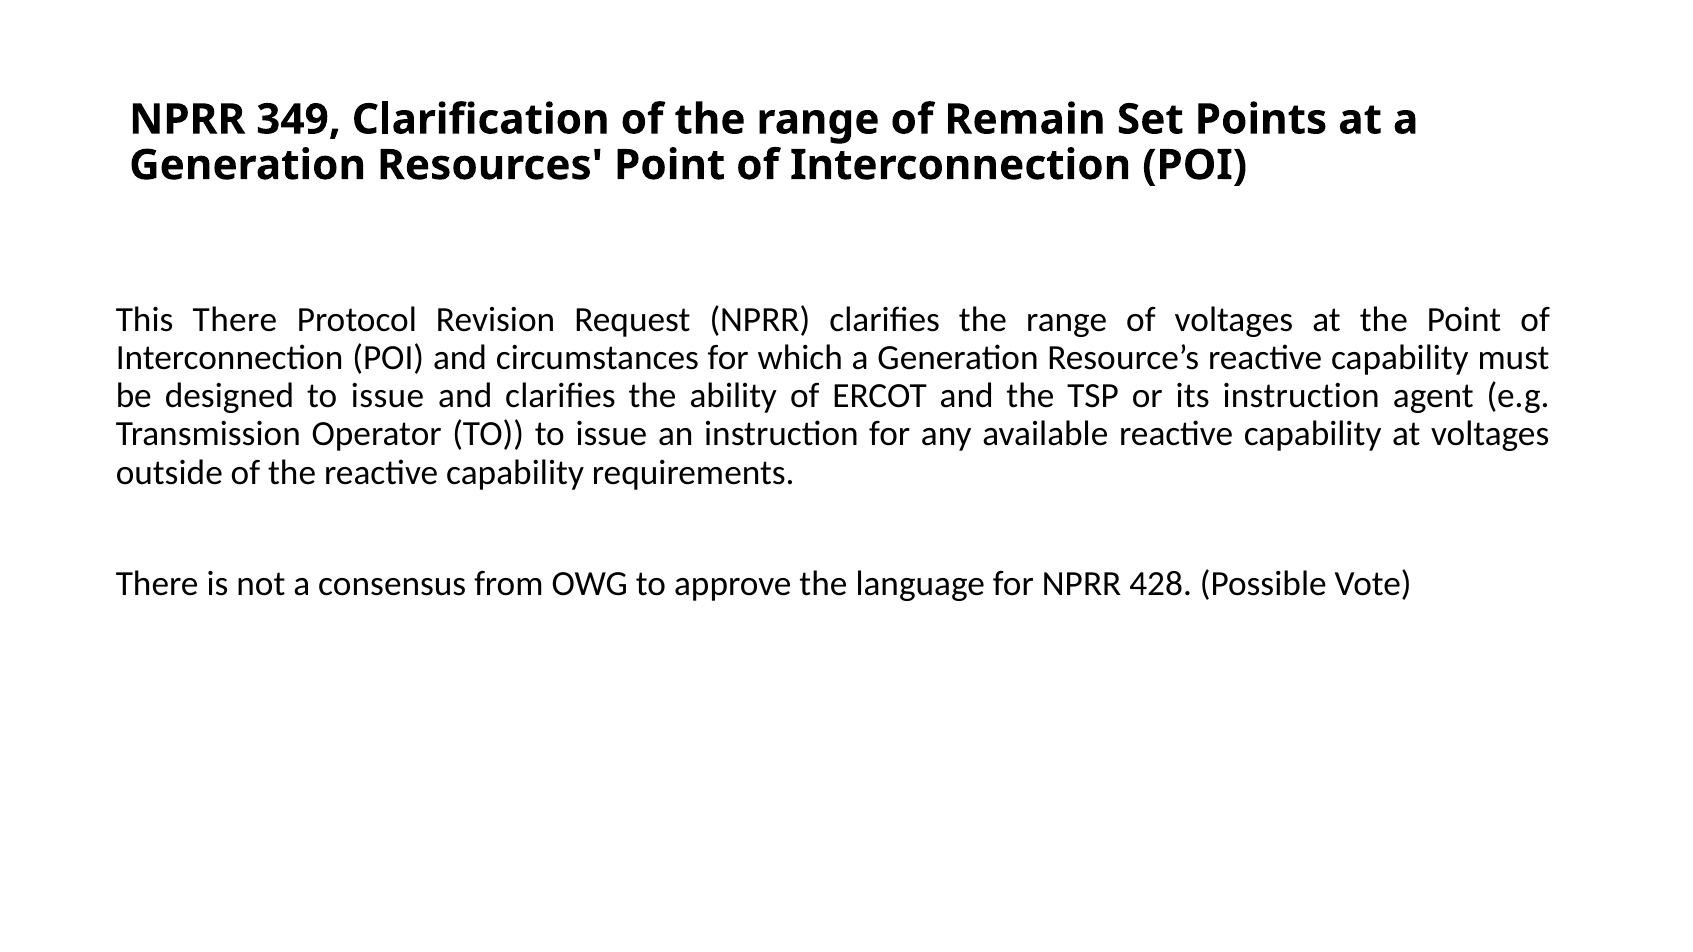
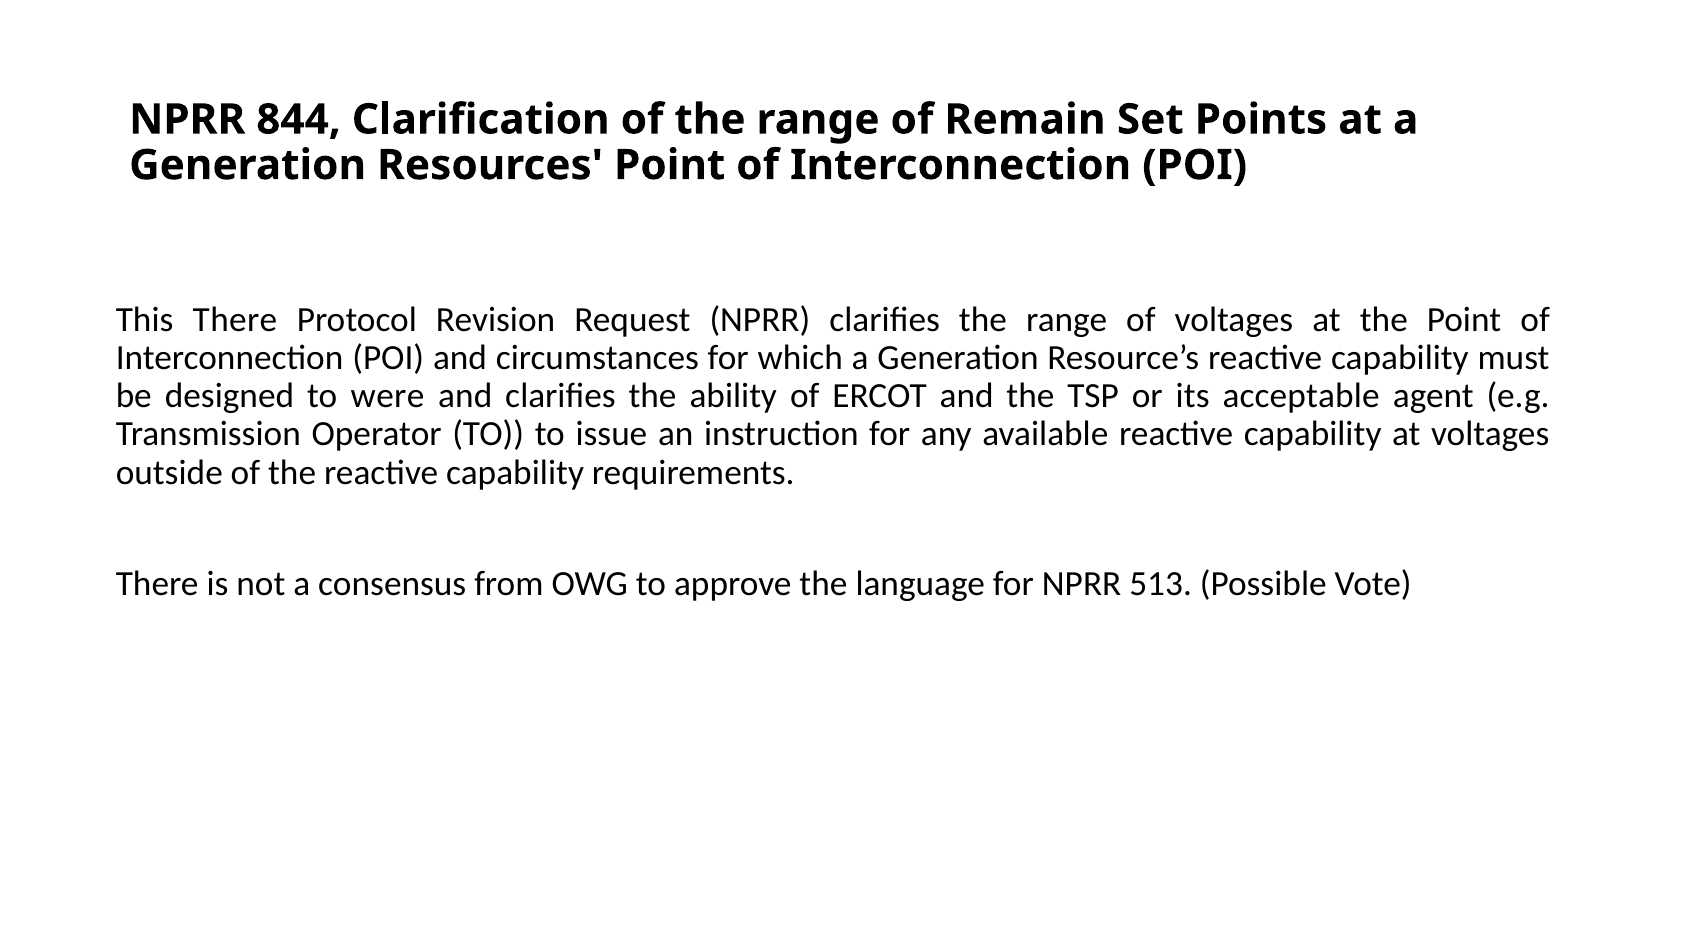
349: 349 -> 844
designed to issue: issue -> were
its instruction: instruction -> acceptable
428: 428 -> 513
